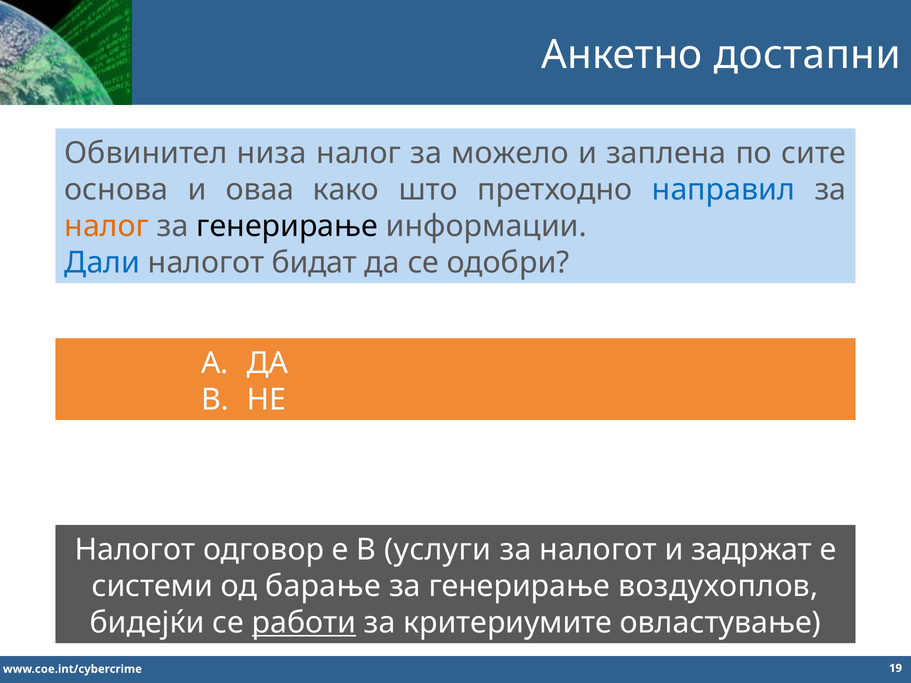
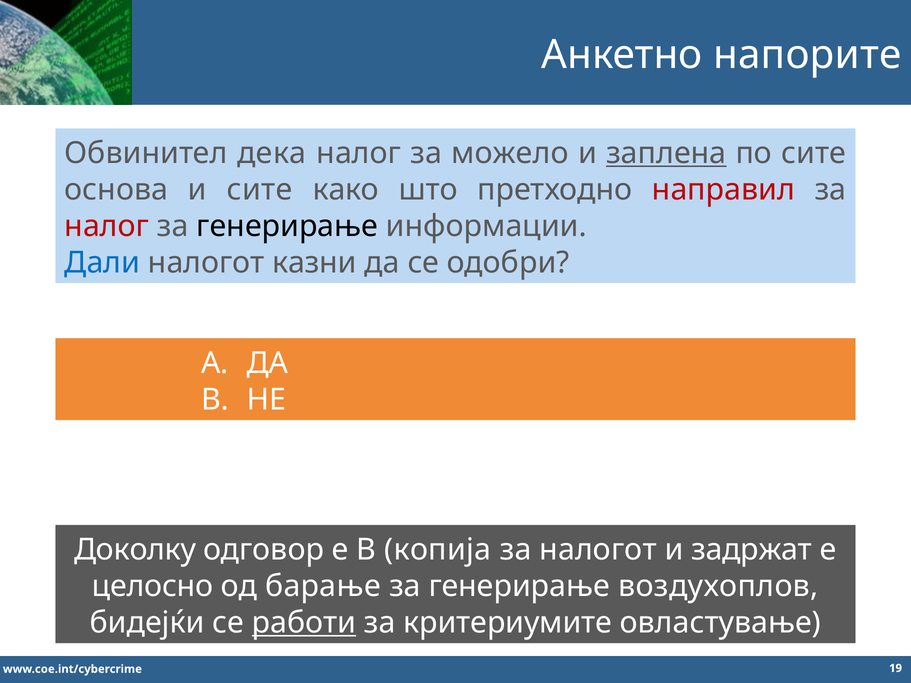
достапни: достапни -> напорите
низа: низа -> дека
заплена underline: none -> present
и оваа: оваа -> сите
направил colour: blue -> red
налог at (107, 226) colour: orange -> red
бидат: бидат -> казни
Налогот at (135, 550): Налогот -> Доколку
услуги: услуги -> копија
системи: системи -> целосно
